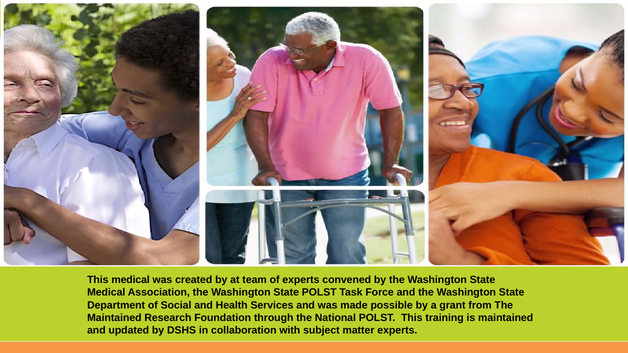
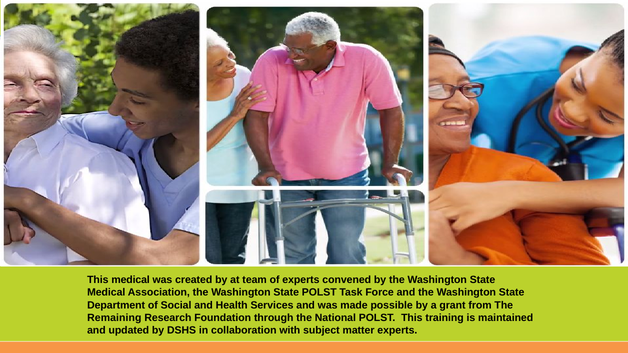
Maintained at (114, 318): Maintained -> Remaining
